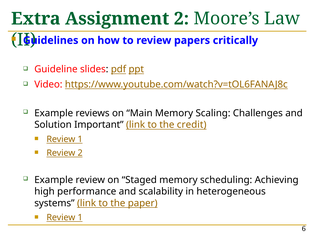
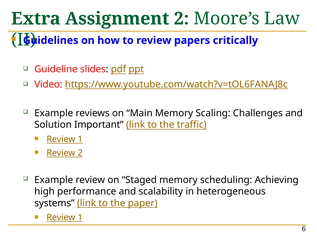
credit: credit -> traffic
